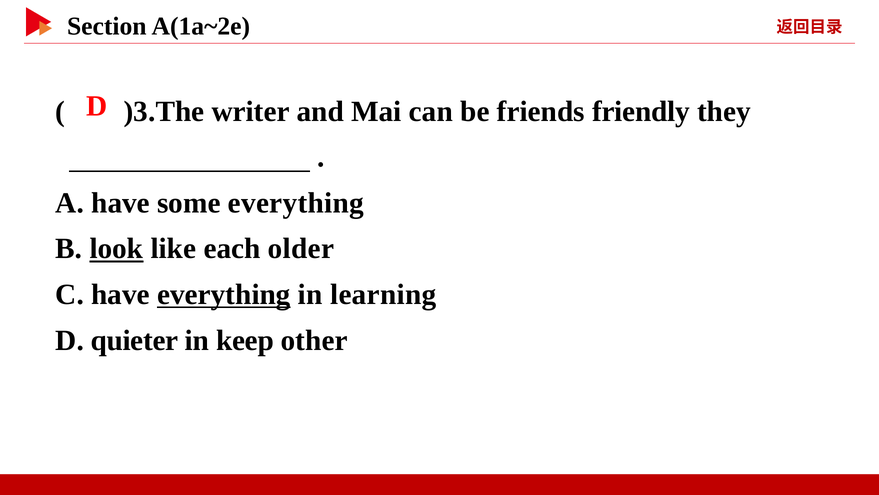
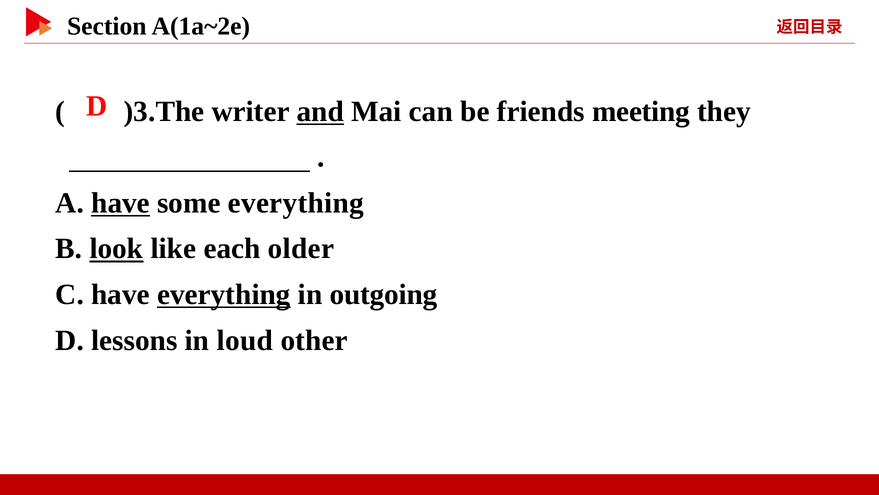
and underline: none -> present
friendly: friendly -> meeting
have at (120, 203) underline: none -> present
learning: learning -> outgoing
quieter: quieter -> lessons
keep: keep -> loud
